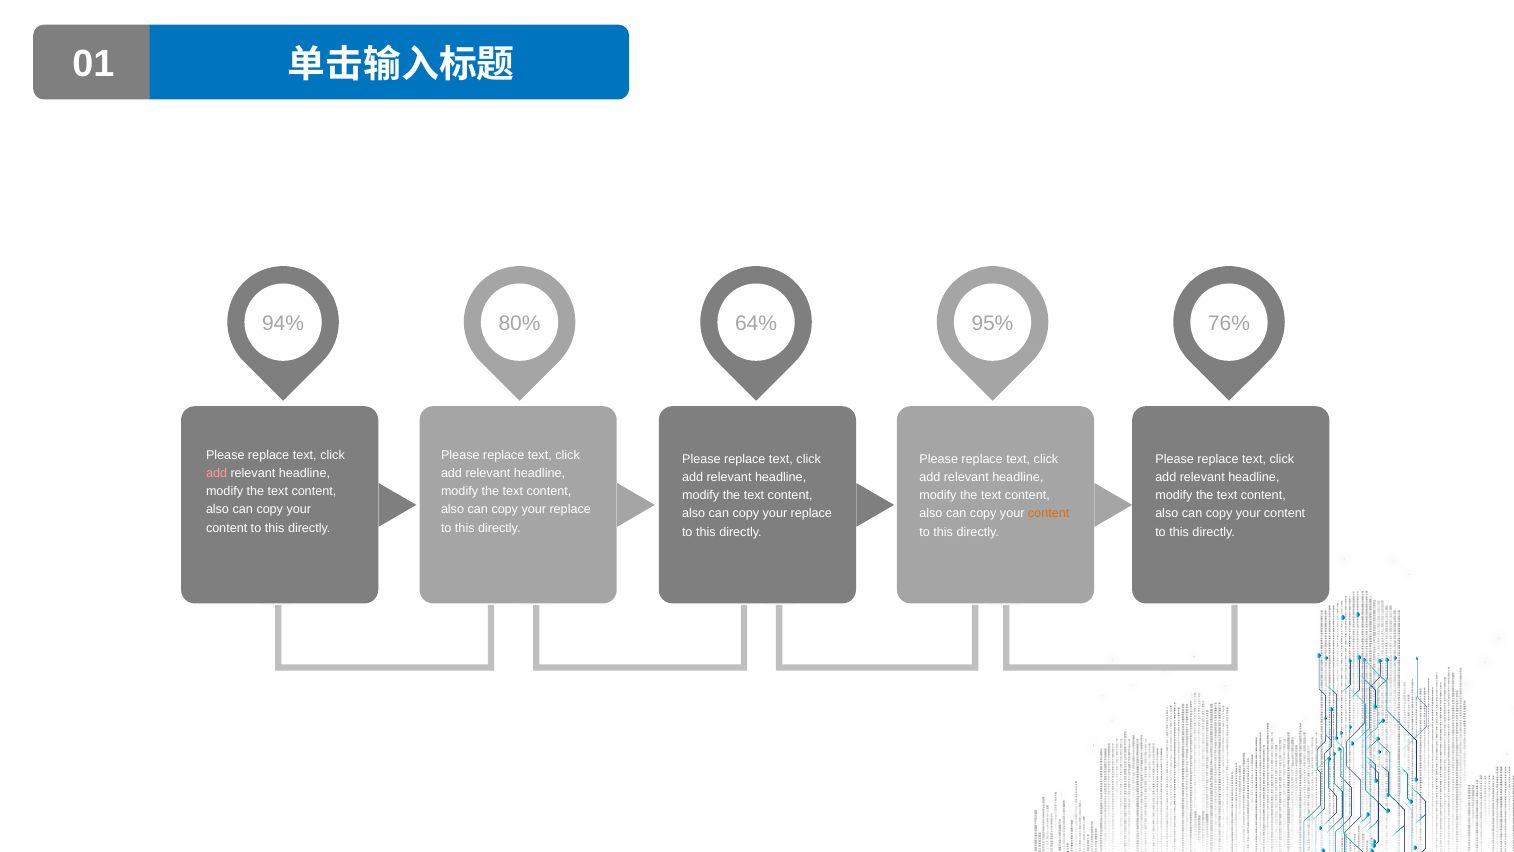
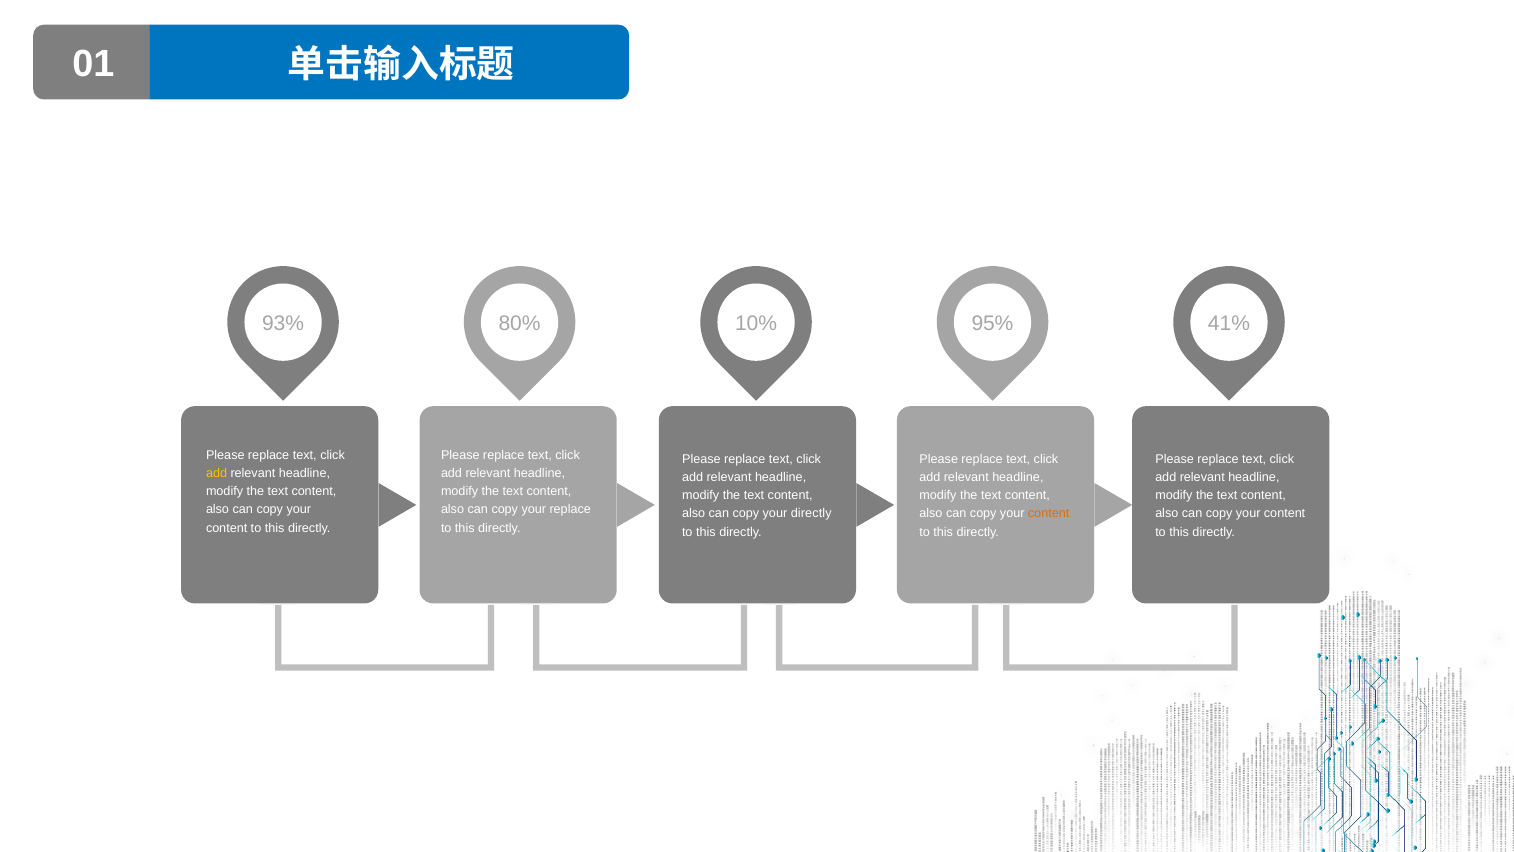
94%: 94% -> 93%
64%: 64% -> 10%
76%: 76% -> 41%
add at (217, 473) colour: pink -> yellow
replace at (811, 514): replace -> directly
